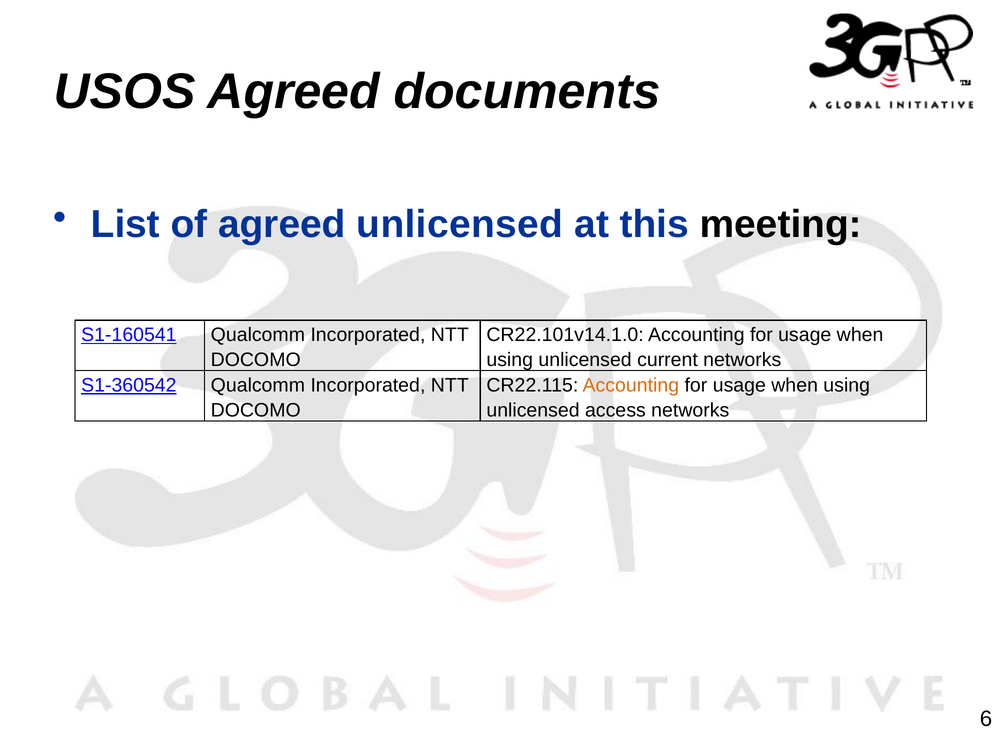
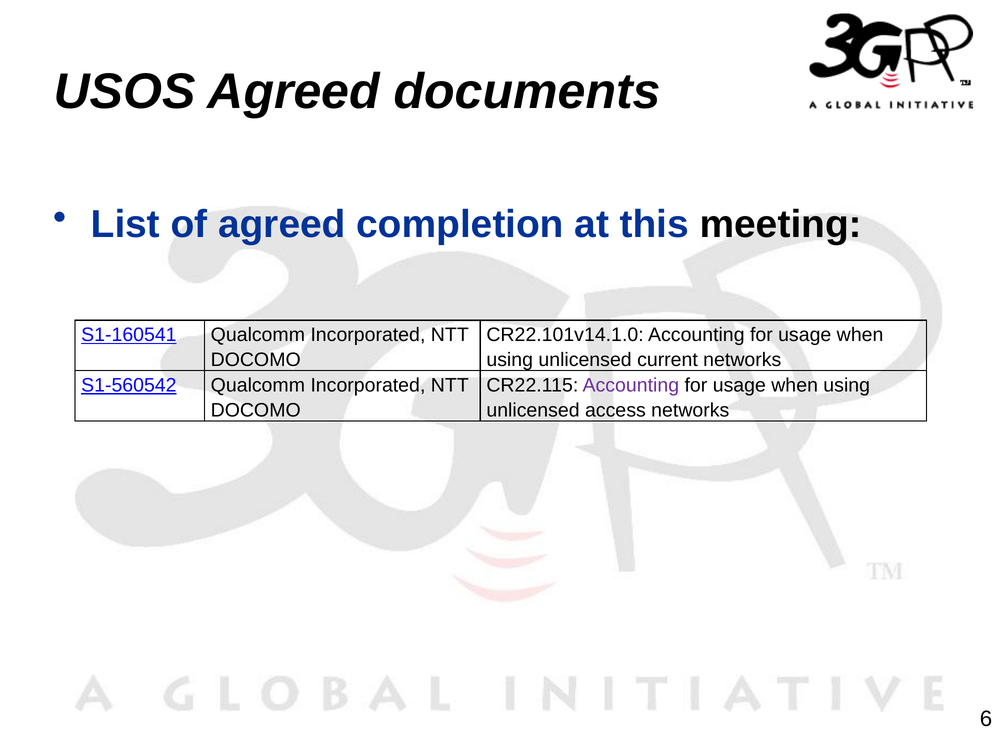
agreed unlicensed: unlicensed -> completion
S1-360542: S1-360542 -> S1-560542
Accounting at (631, 385) colour: orange -> purple
